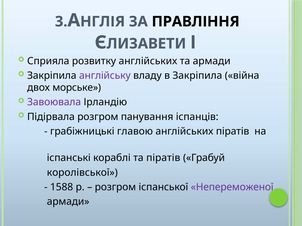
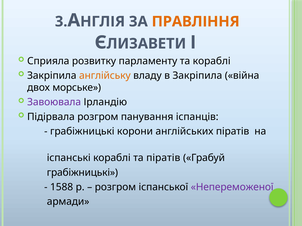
ПРАВЛІННЯ colour: black -> orange
розвитку англійських: англійських -> парламенту
та армади: армади -> кораблі
англійську colour: purple -> orange
главою: главою -> корони
королівської at (82, 173): королівської -> грабіжницькі
